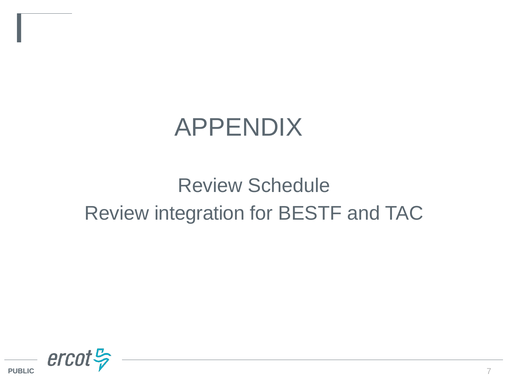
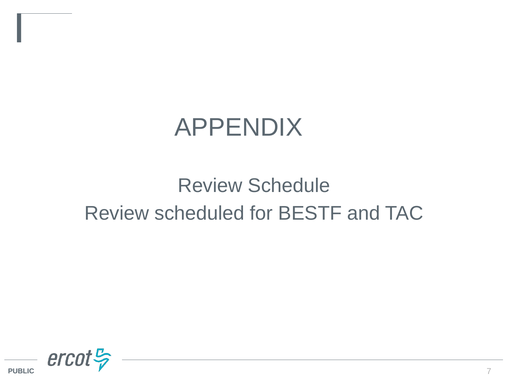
integration: integration -> scheduled
